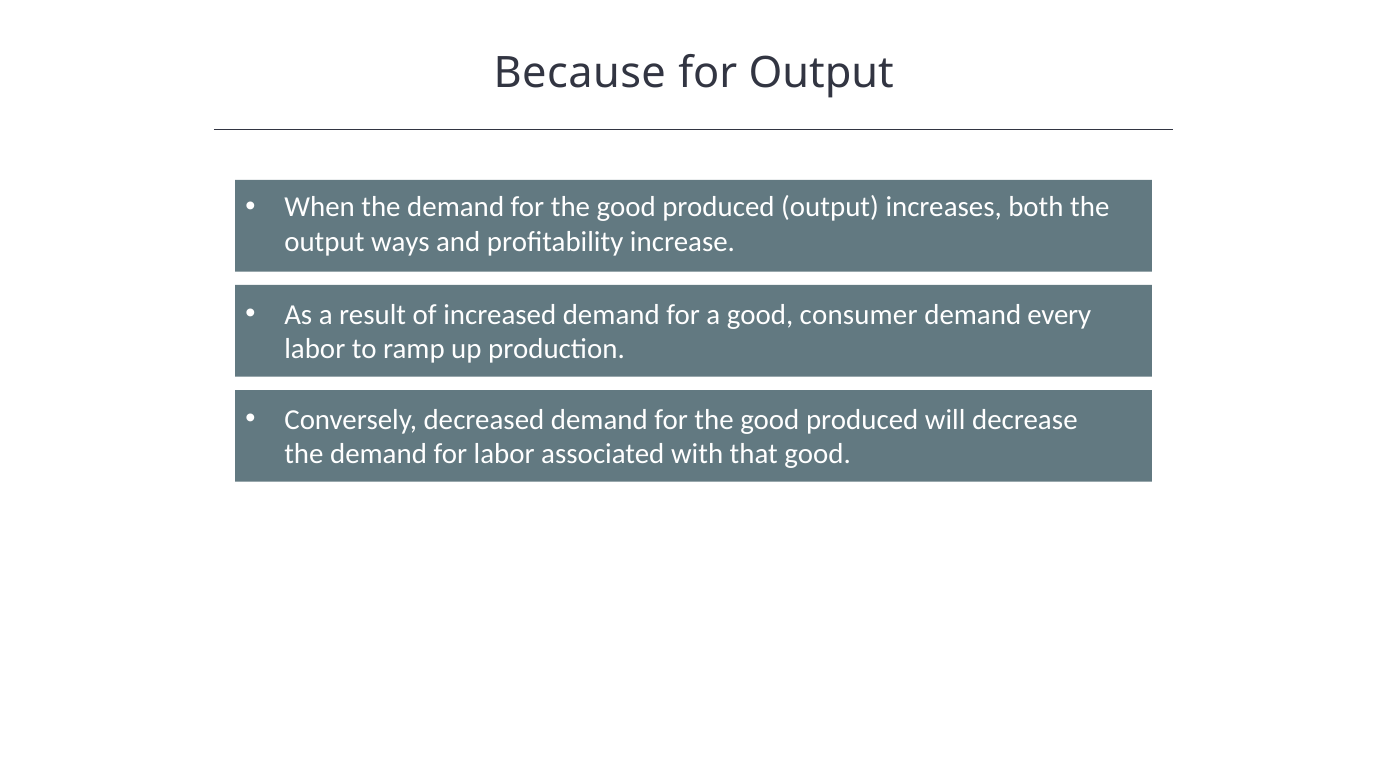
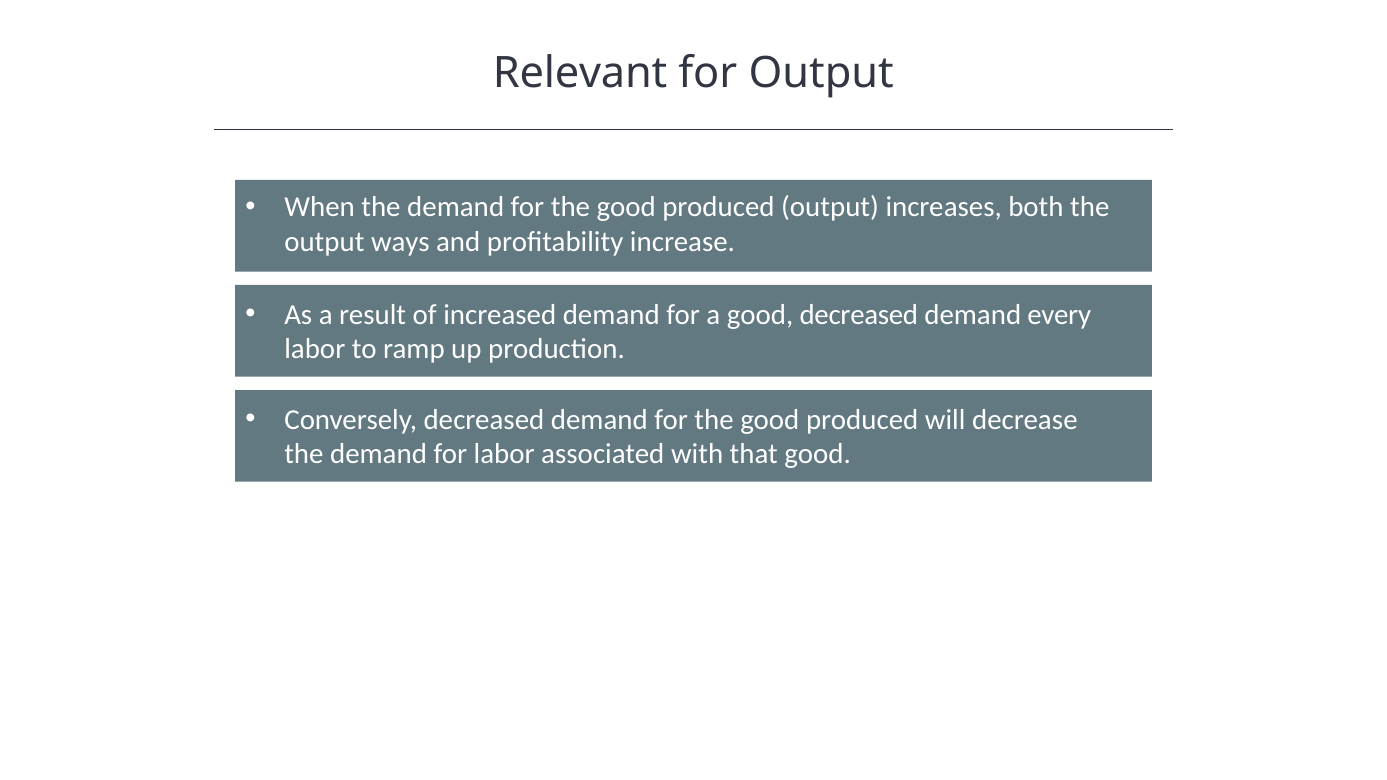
Because: Because -> Relevant
good consumer: consumer -> decreased
